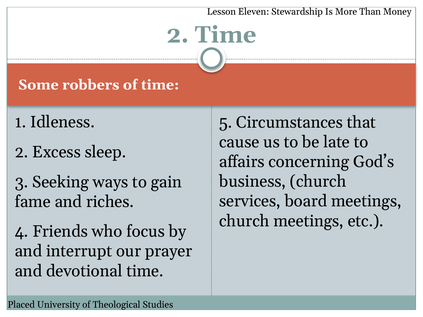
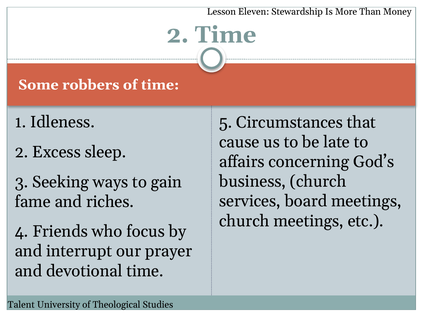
Placed: Placed -> Talent
